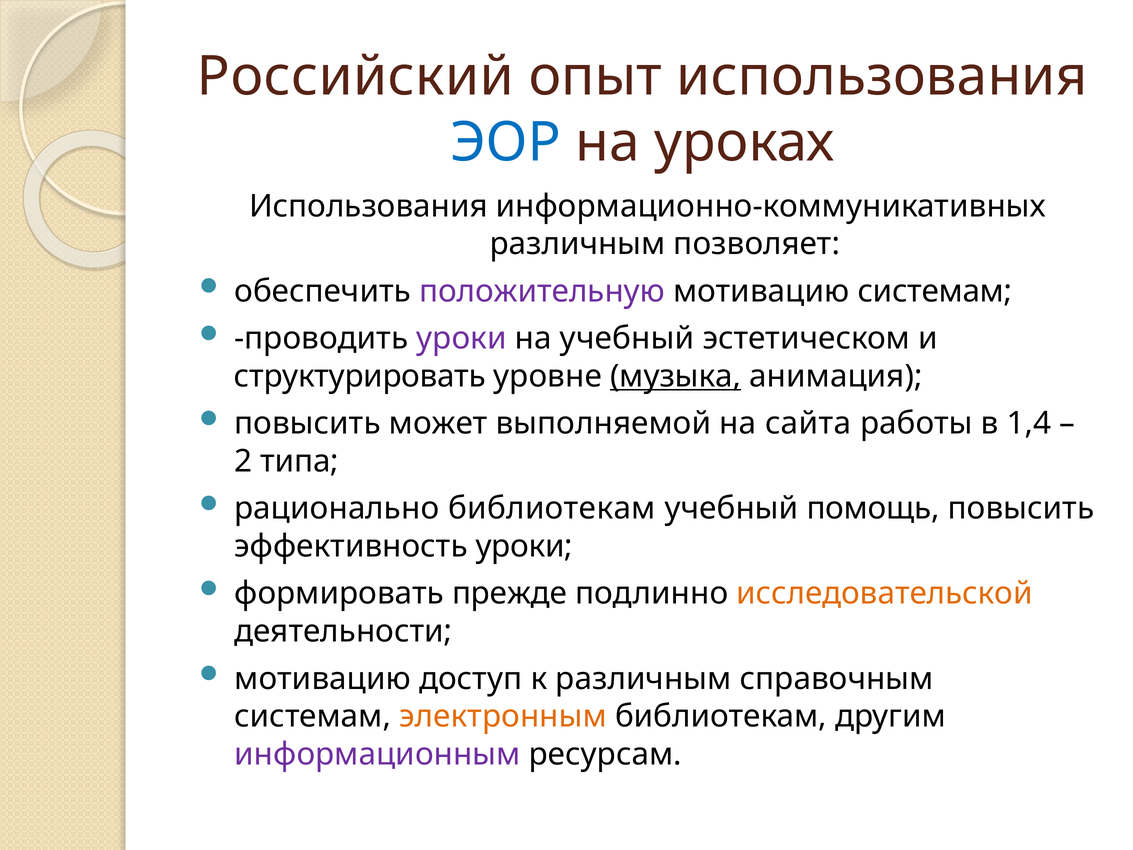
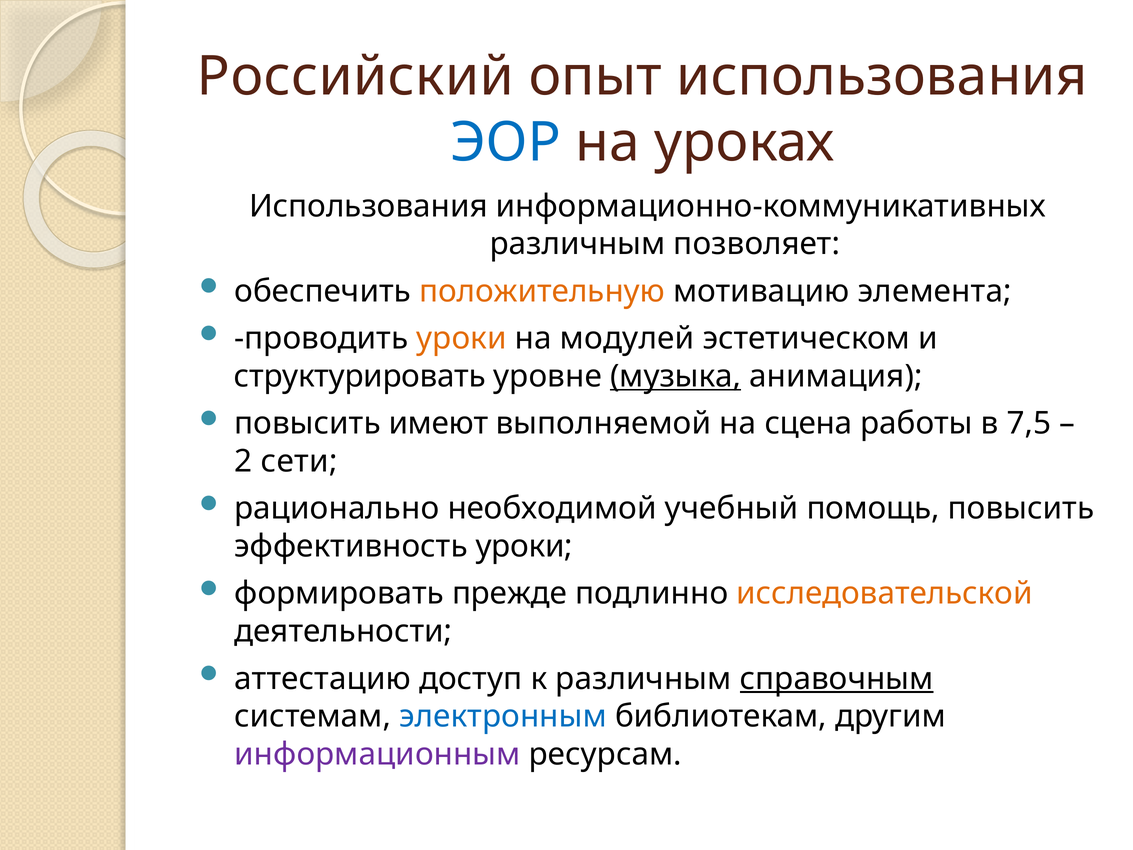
положительную colour: purple -> orange
мотивацию системам: системам -> элемента
уроки at (461, 338) colour: purple -> orange
на учебный: учебный -> модулей
может: может -> имеют
сайта: сайта -> сцена
1,4: 1,4 -> 7,5
типа: типа -> сети
рационально библиотекам: библиотекам -> необходимой
мотивацию at (323, 678): мотивацию -> аттестацию
справочным underline: none -> present
электронным colour: orange -> blue
